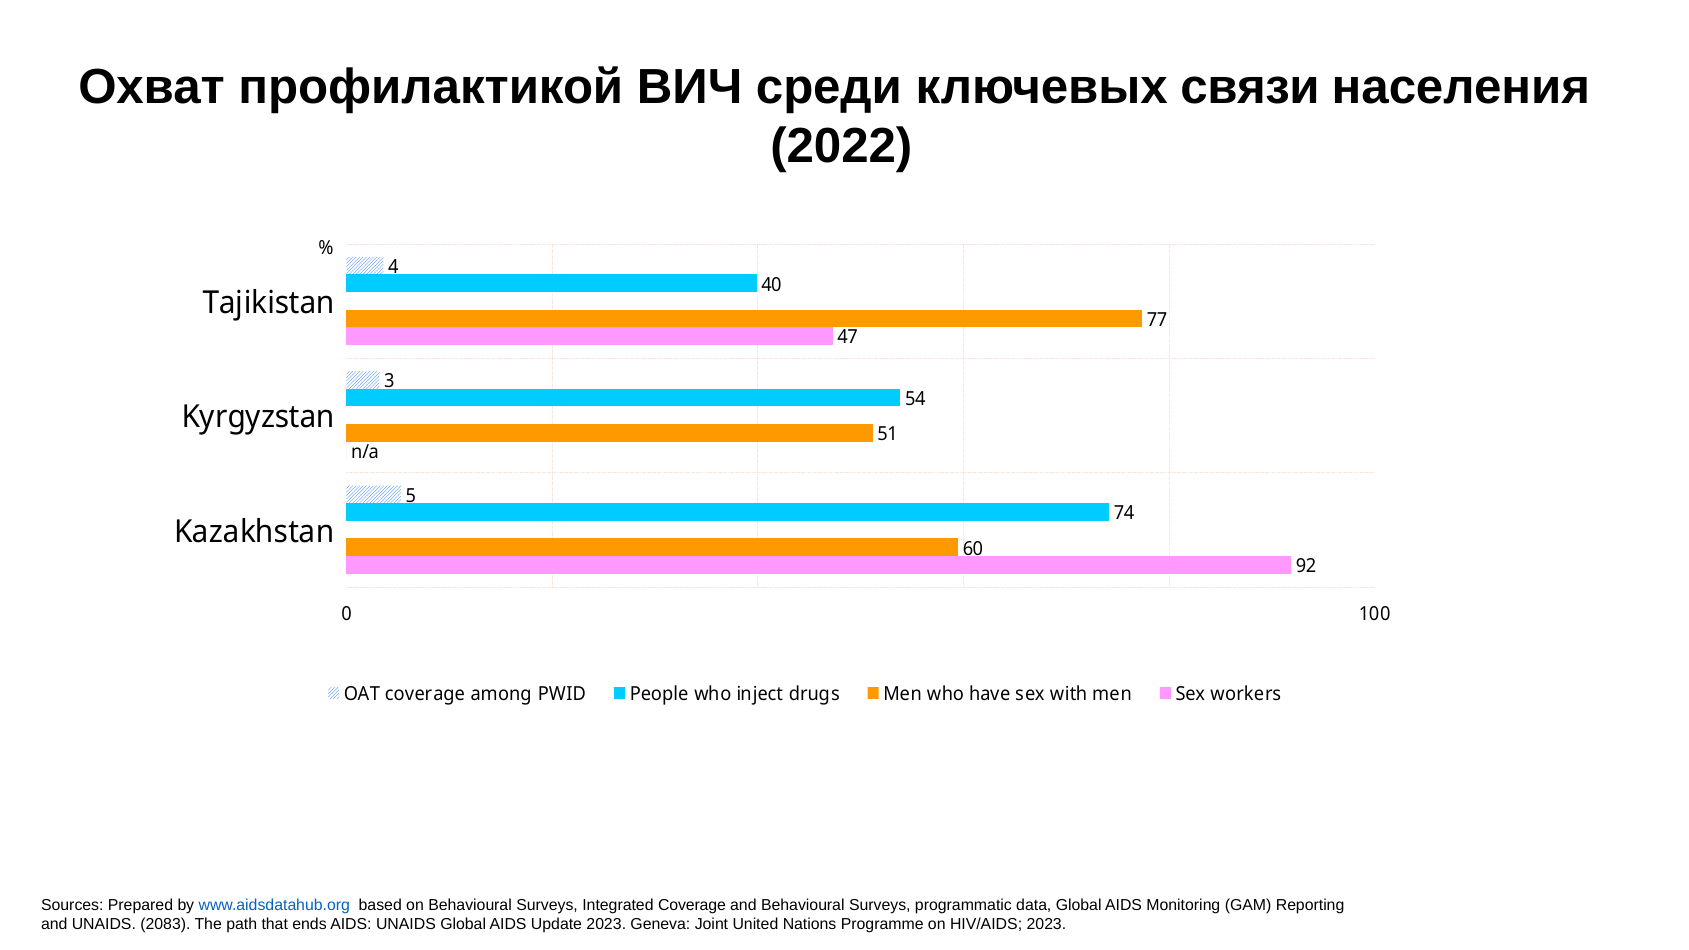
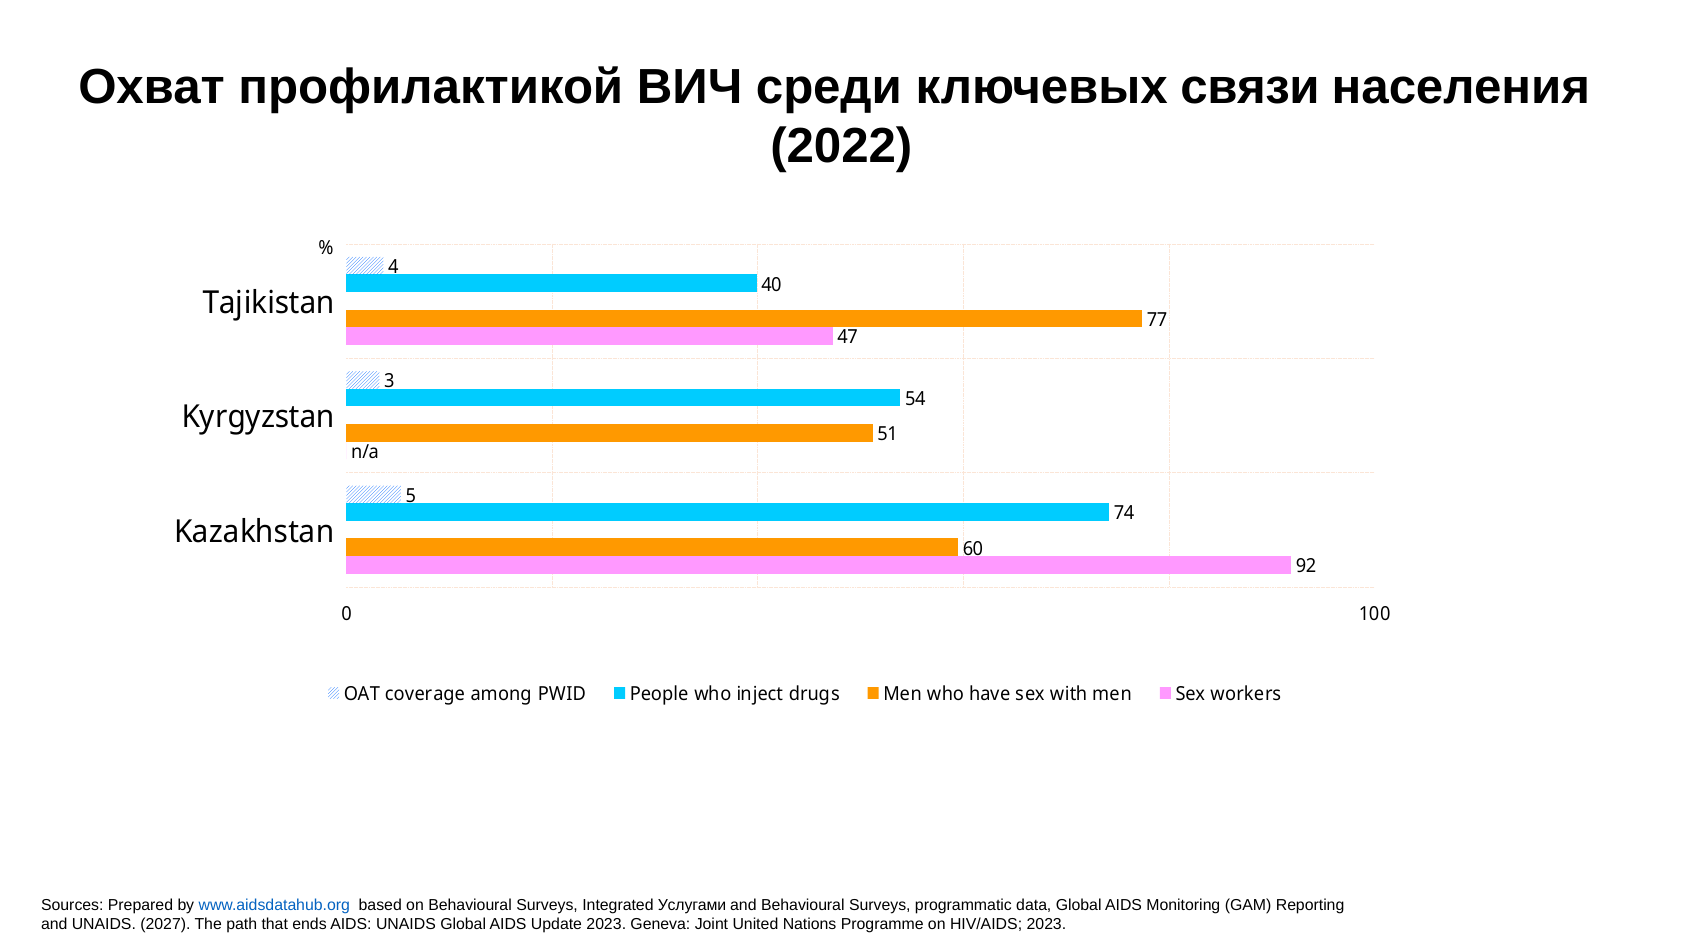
Integrated Coverage: Coverage -> Услугами
2083: 2083 -> 2027
